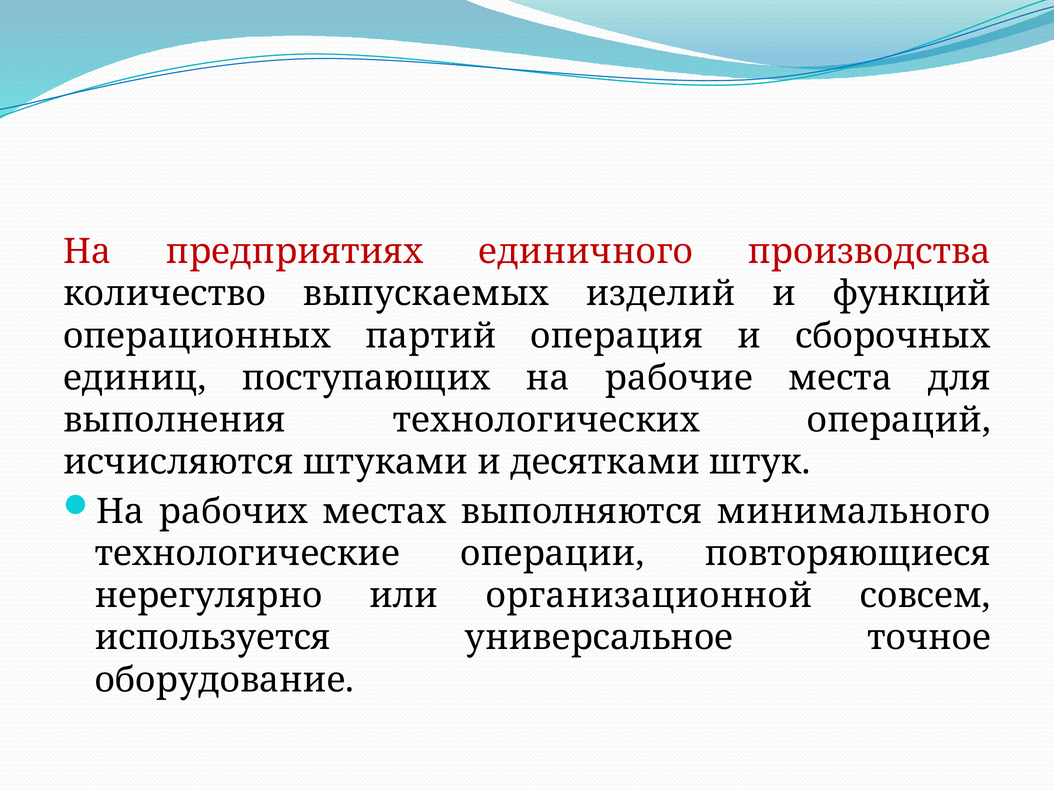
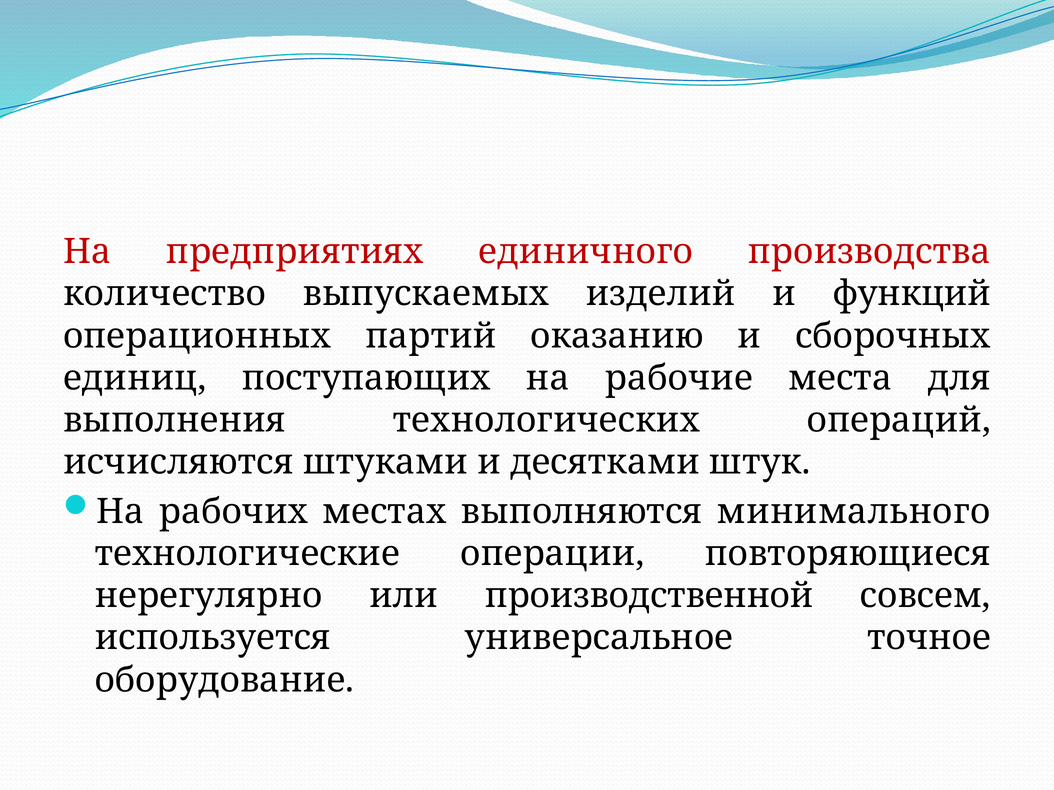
операция: операция -> оказанию
организационной: организационной -> производственной
